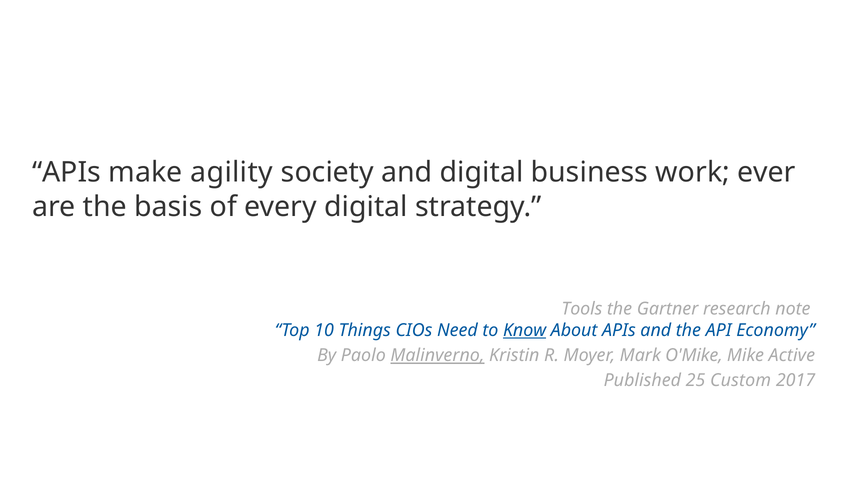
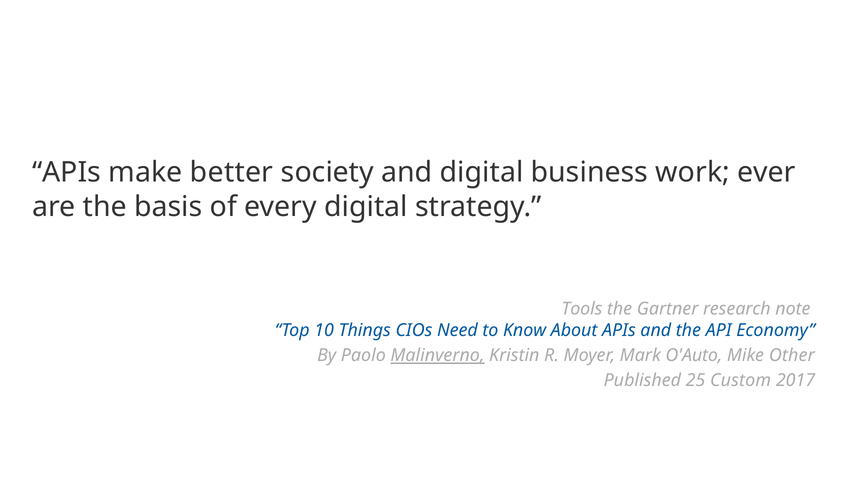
agility: agility -> better
Know underline: present -> none
O'Mike: O'Mike -> O'Auto
Active: Active -> Other
